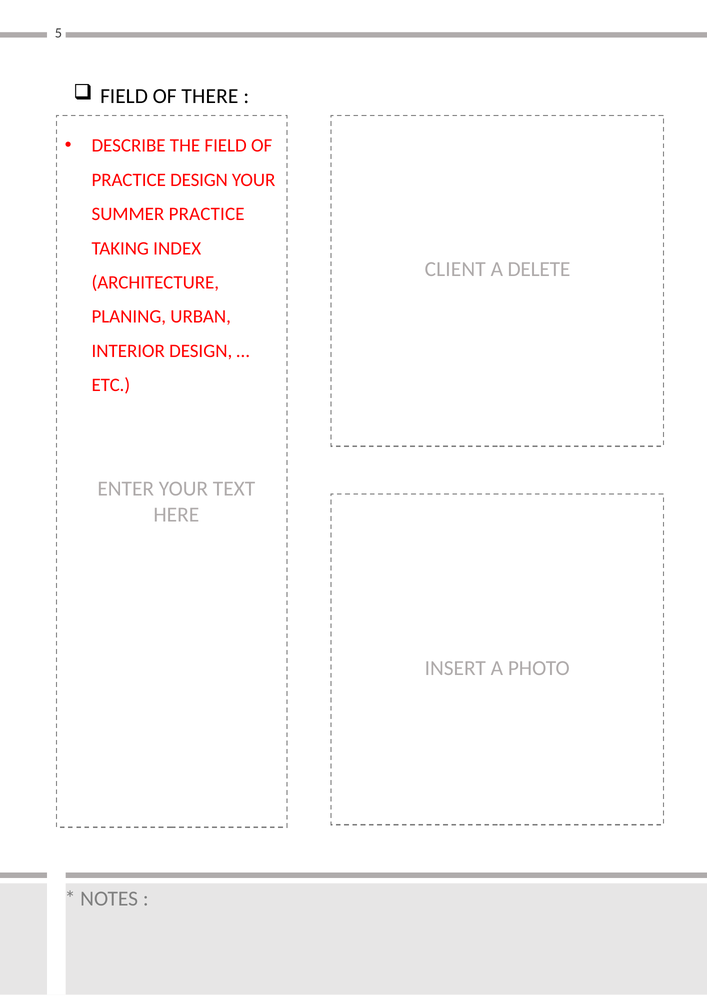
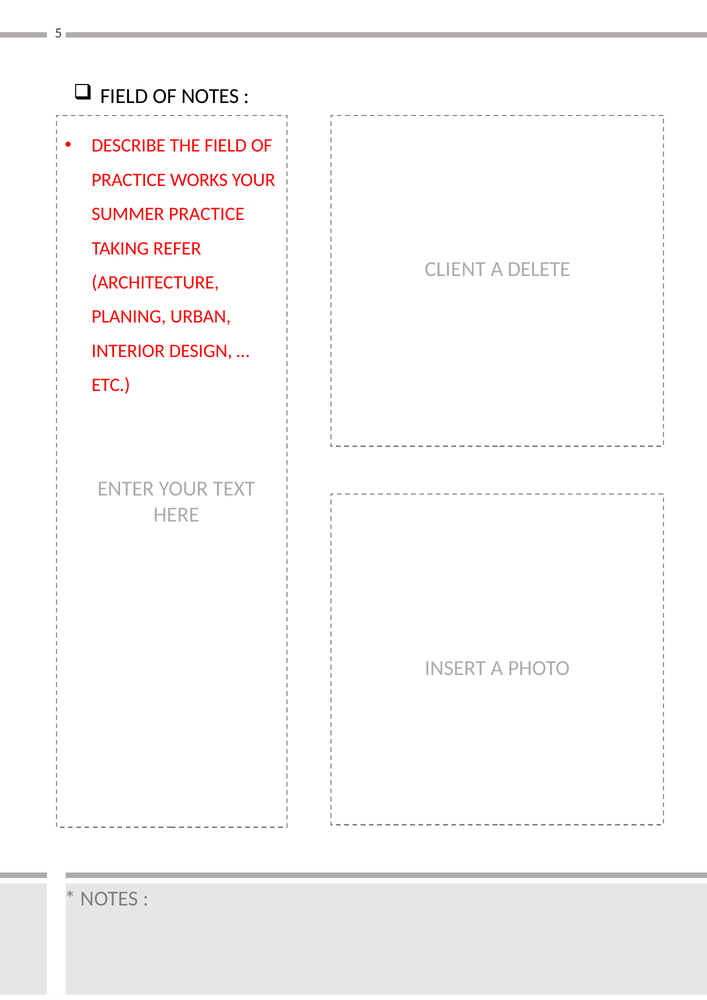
OF THERE: THERE -> NOTES
PRACTICE DESIGN: DESIGN -> WORKS
INDEX: INDEX -> REFER
